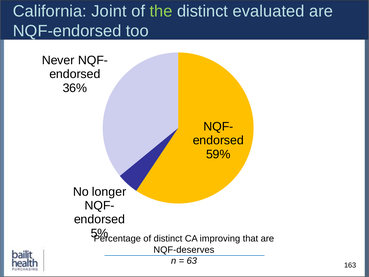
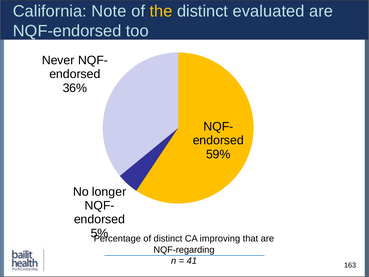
Joint: Joint -> Note
the colour: light green -> yellow
NQF-deserves: NQF-deserves -> NQF-regarding
63: 63 -> 41
